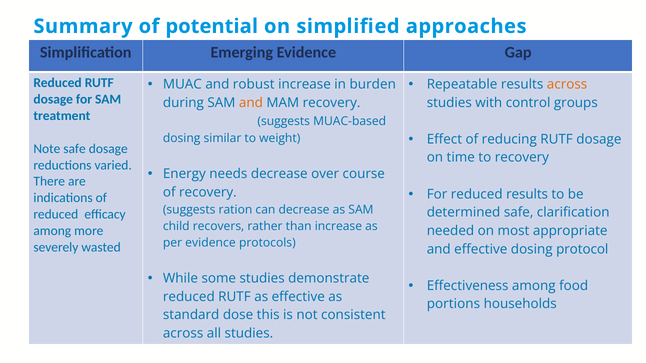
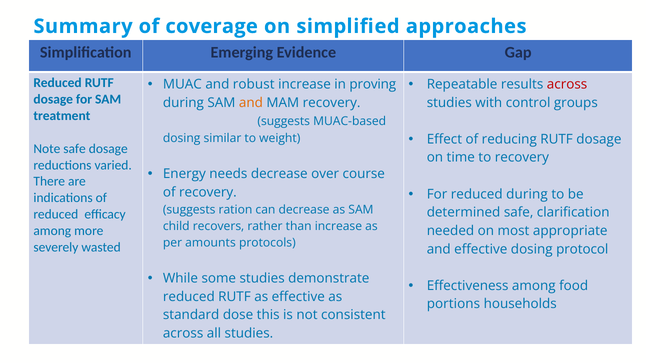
potential: potential -> coverage
burden: burden -> proving
across at (567, 84) colour: orange -> red
reduced results: results -> during
per evidence: evidence -> amounts
